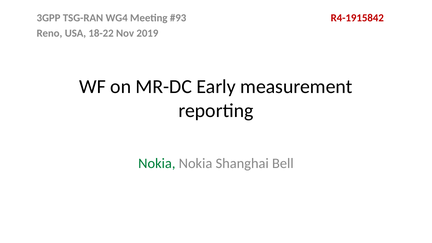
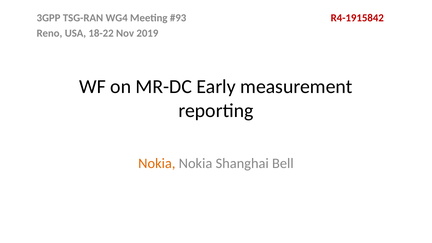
Nokia at (157, 163) colour: green -> orange
